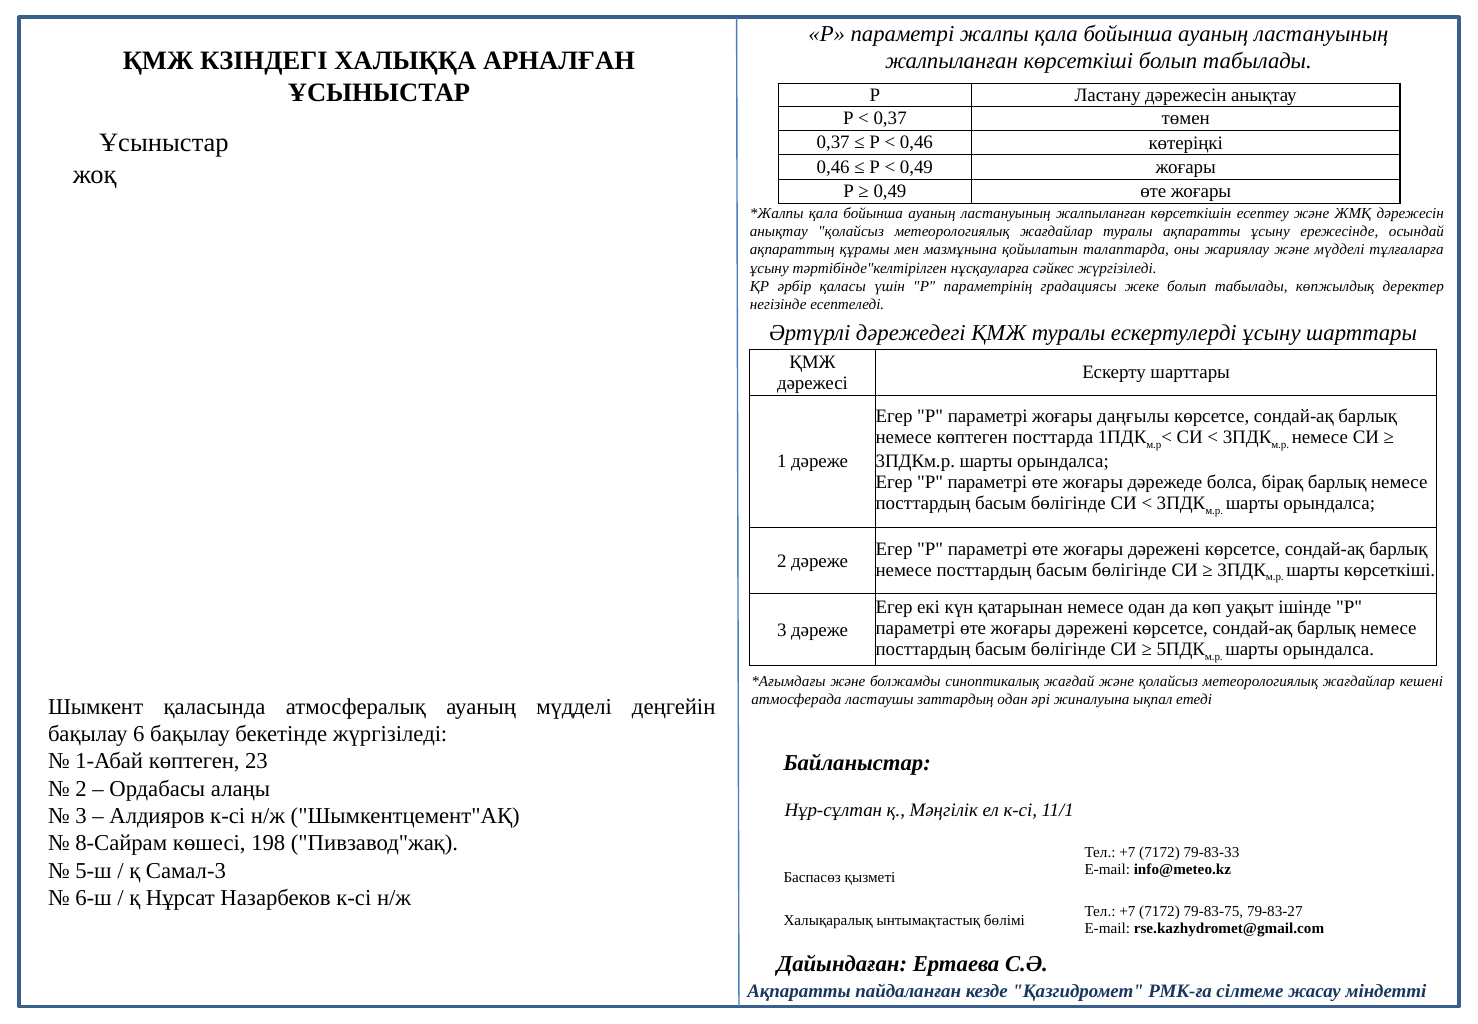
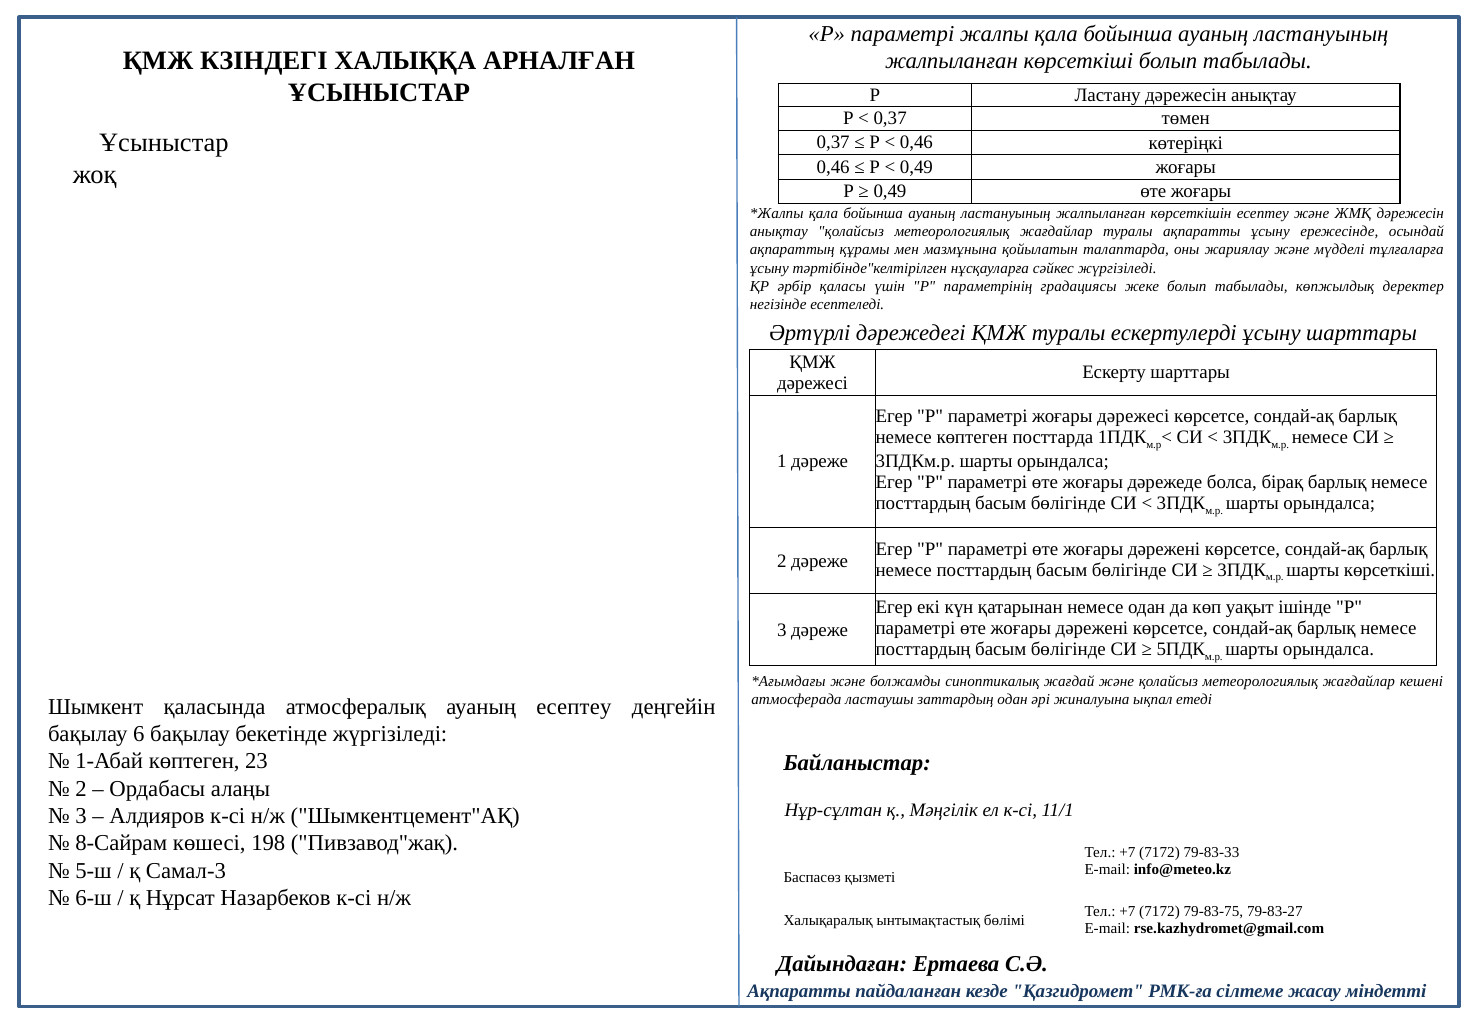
жоғары даңғылы: даңғылы -> дәрежесі
ауаның мүдделі: мүдделі -> есептеу
